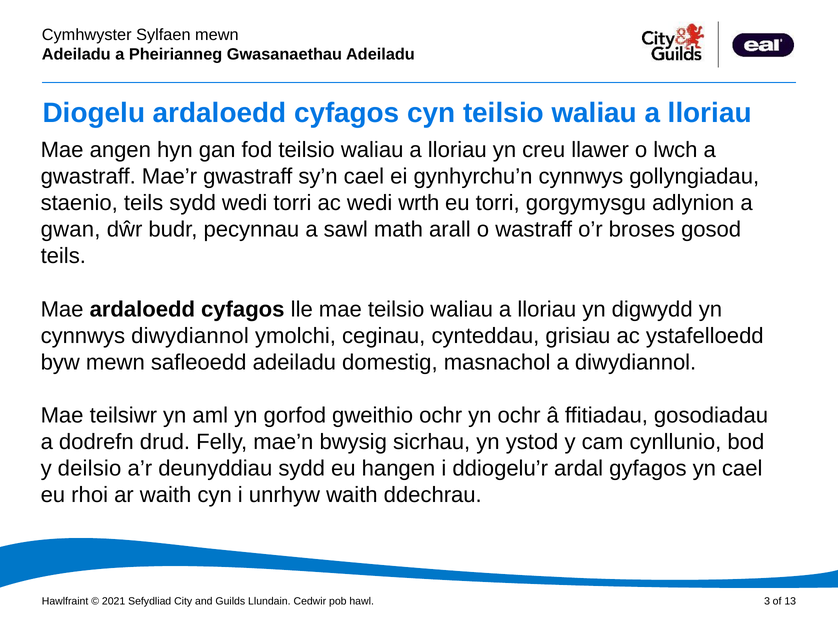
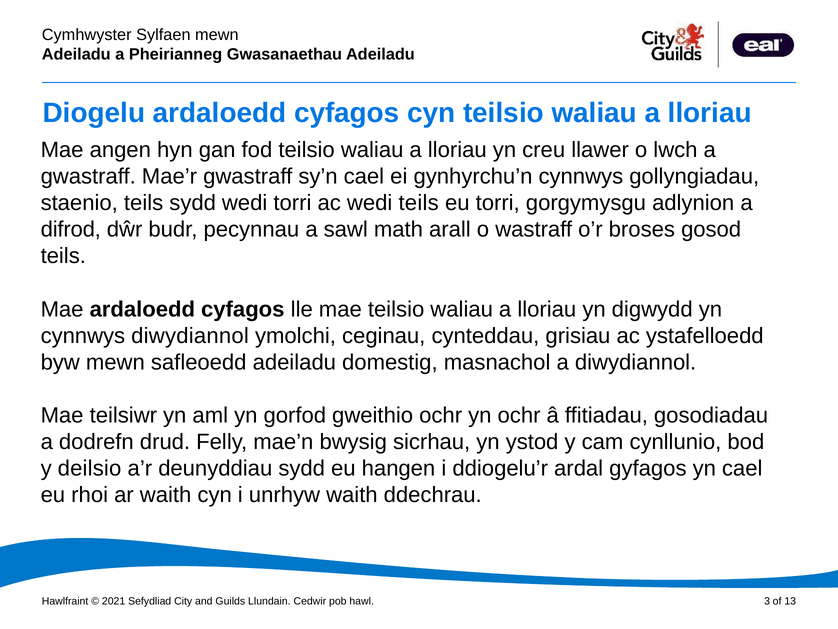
wedi wrth: wrth -> teils
gwan: gwan -> difrod
